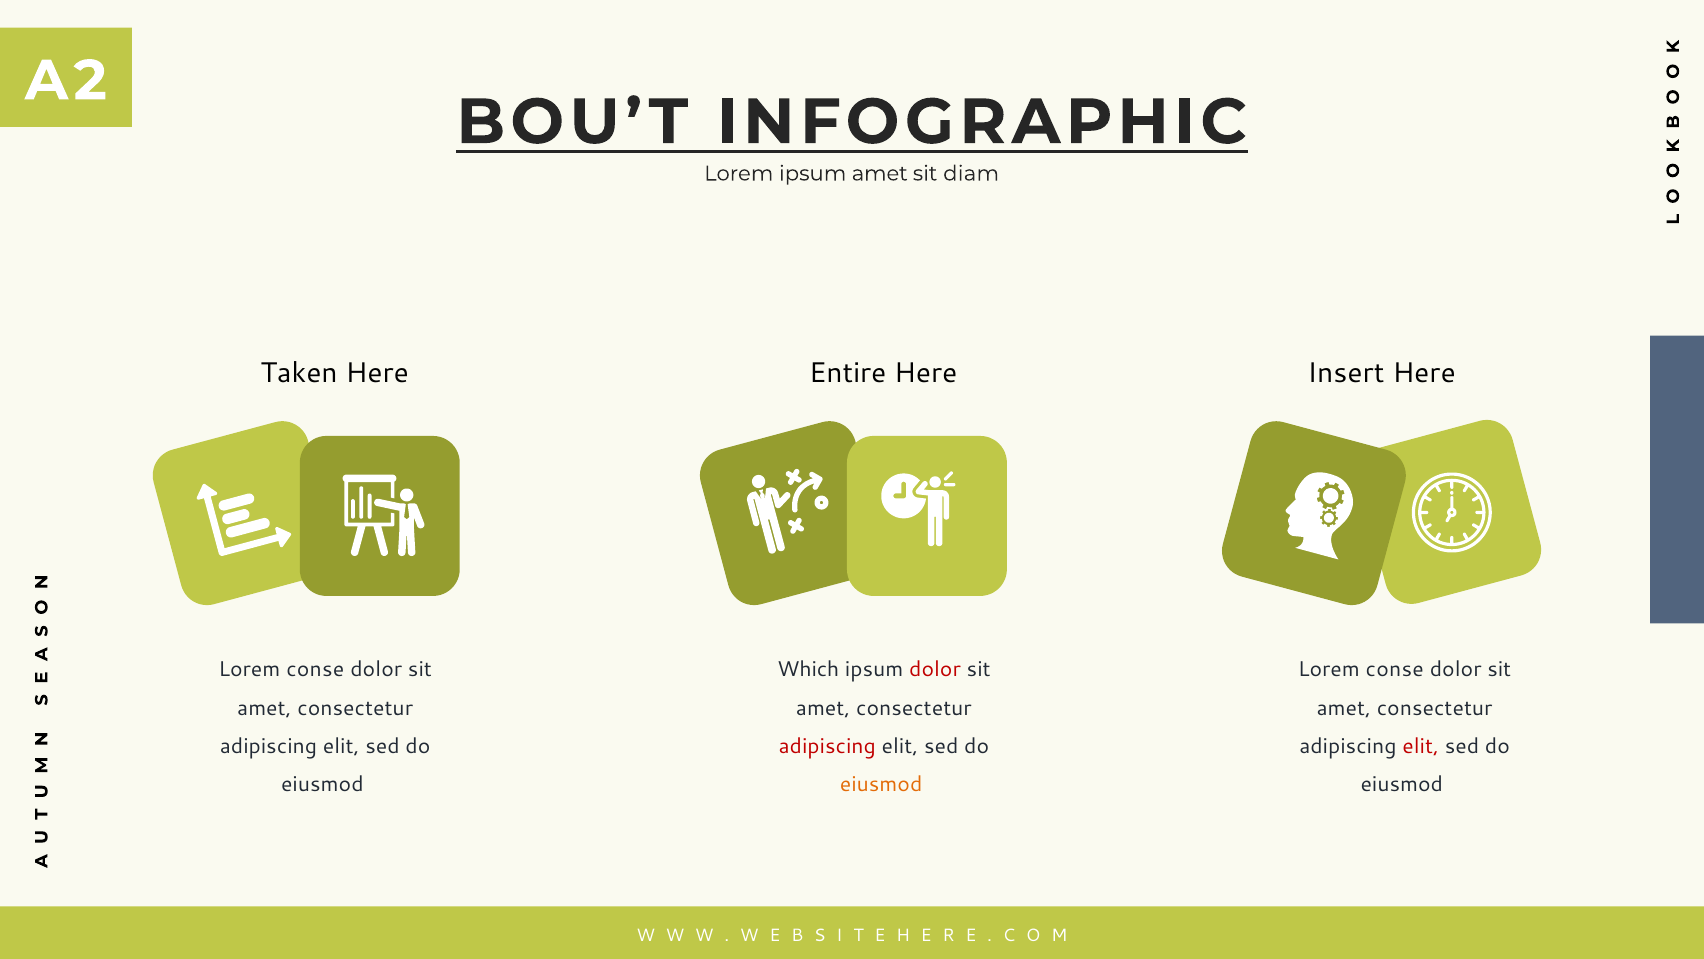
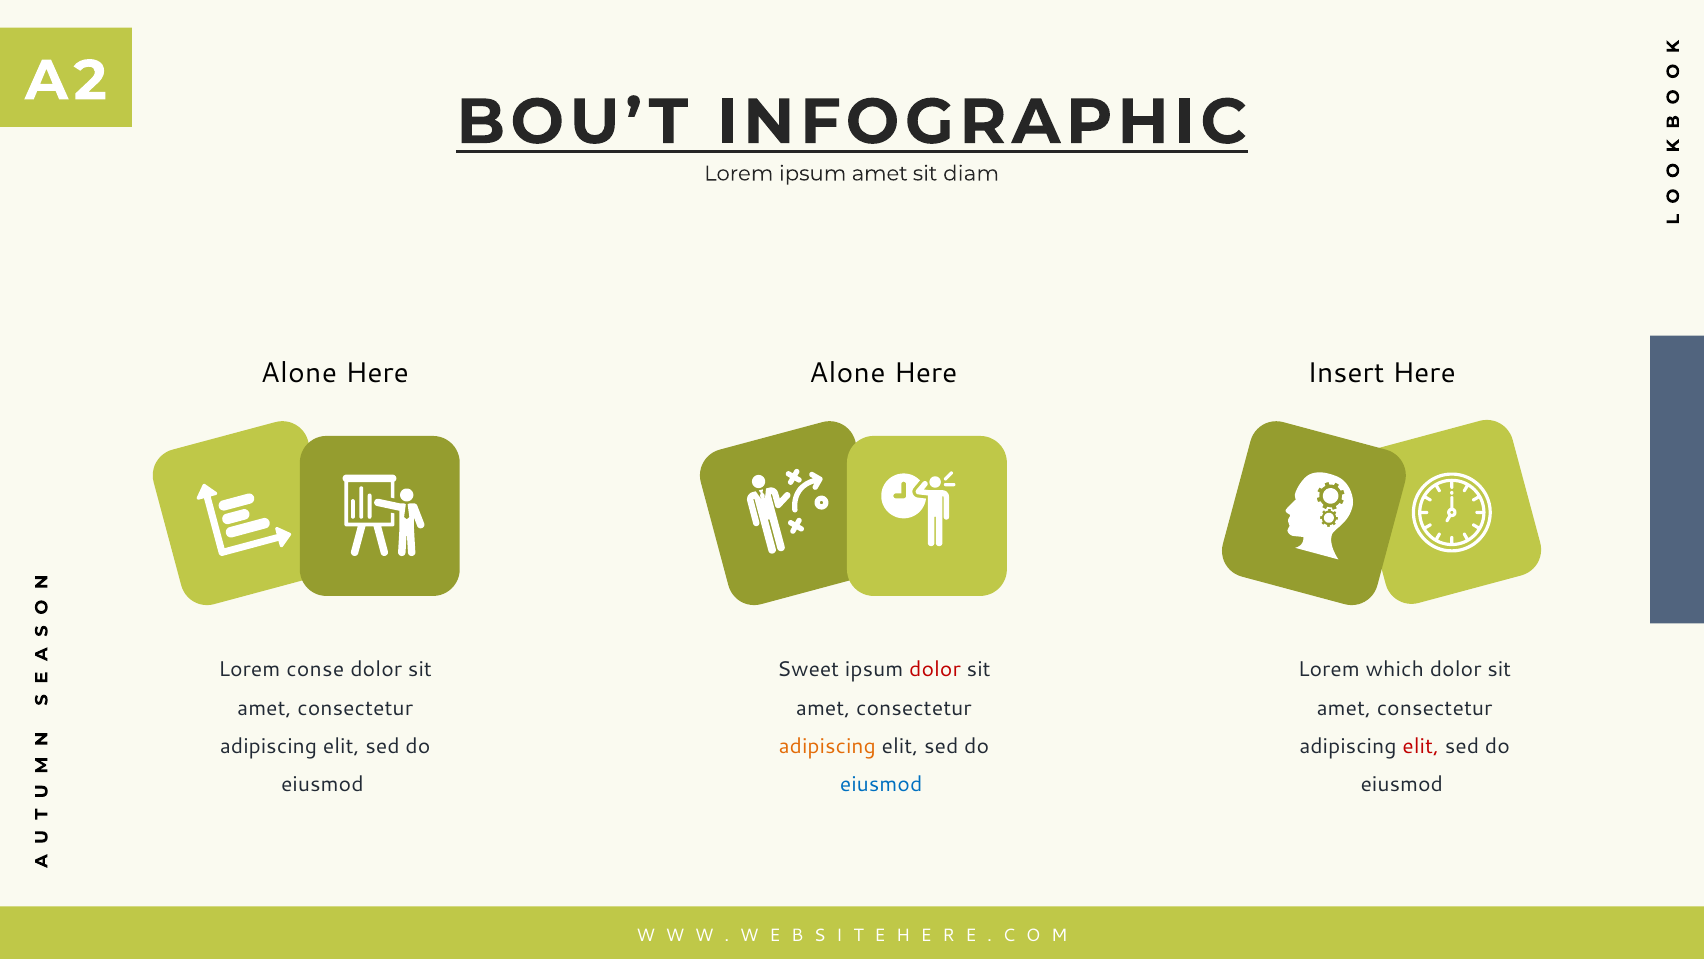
Taken at (299, 373): Taken -> Alone
Entire at (848, 373): Entire -> Alone
Which: Which -> Sweet
conse at (1395, 669): conse -> which
adipiscing at (827, 746) colour: red -> orange
eiusmod at (881, 784) colour: orange -> blue
